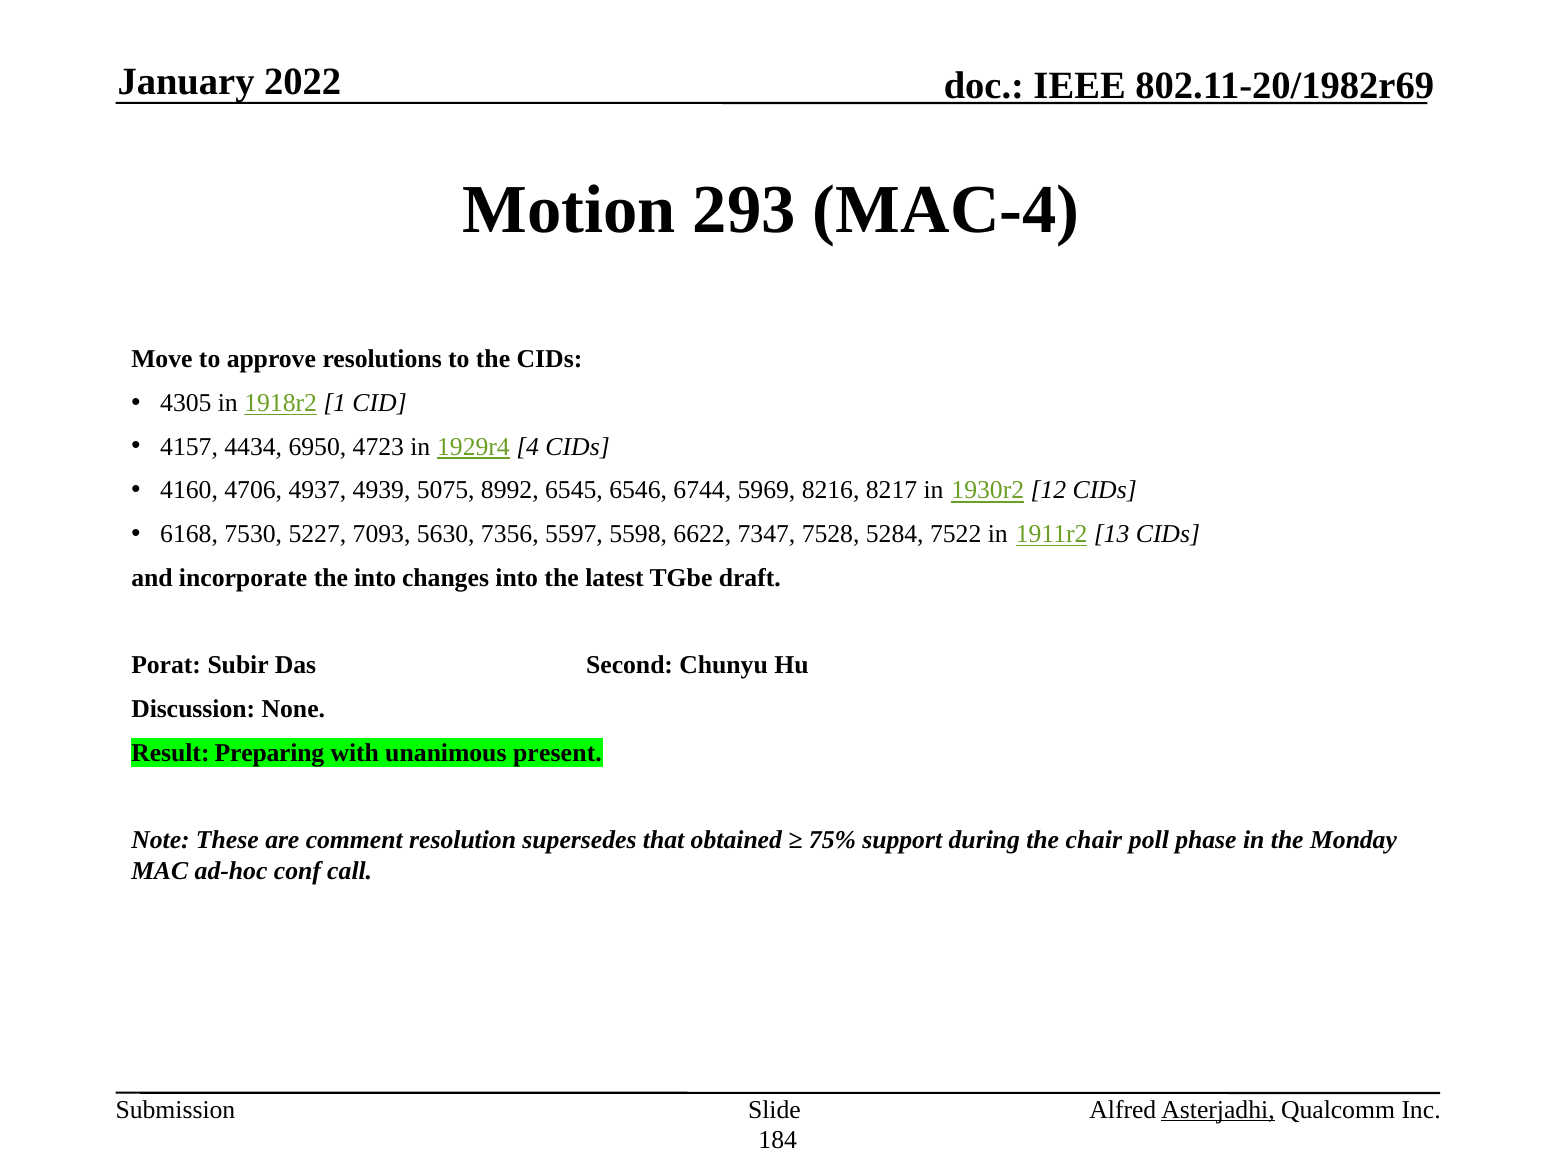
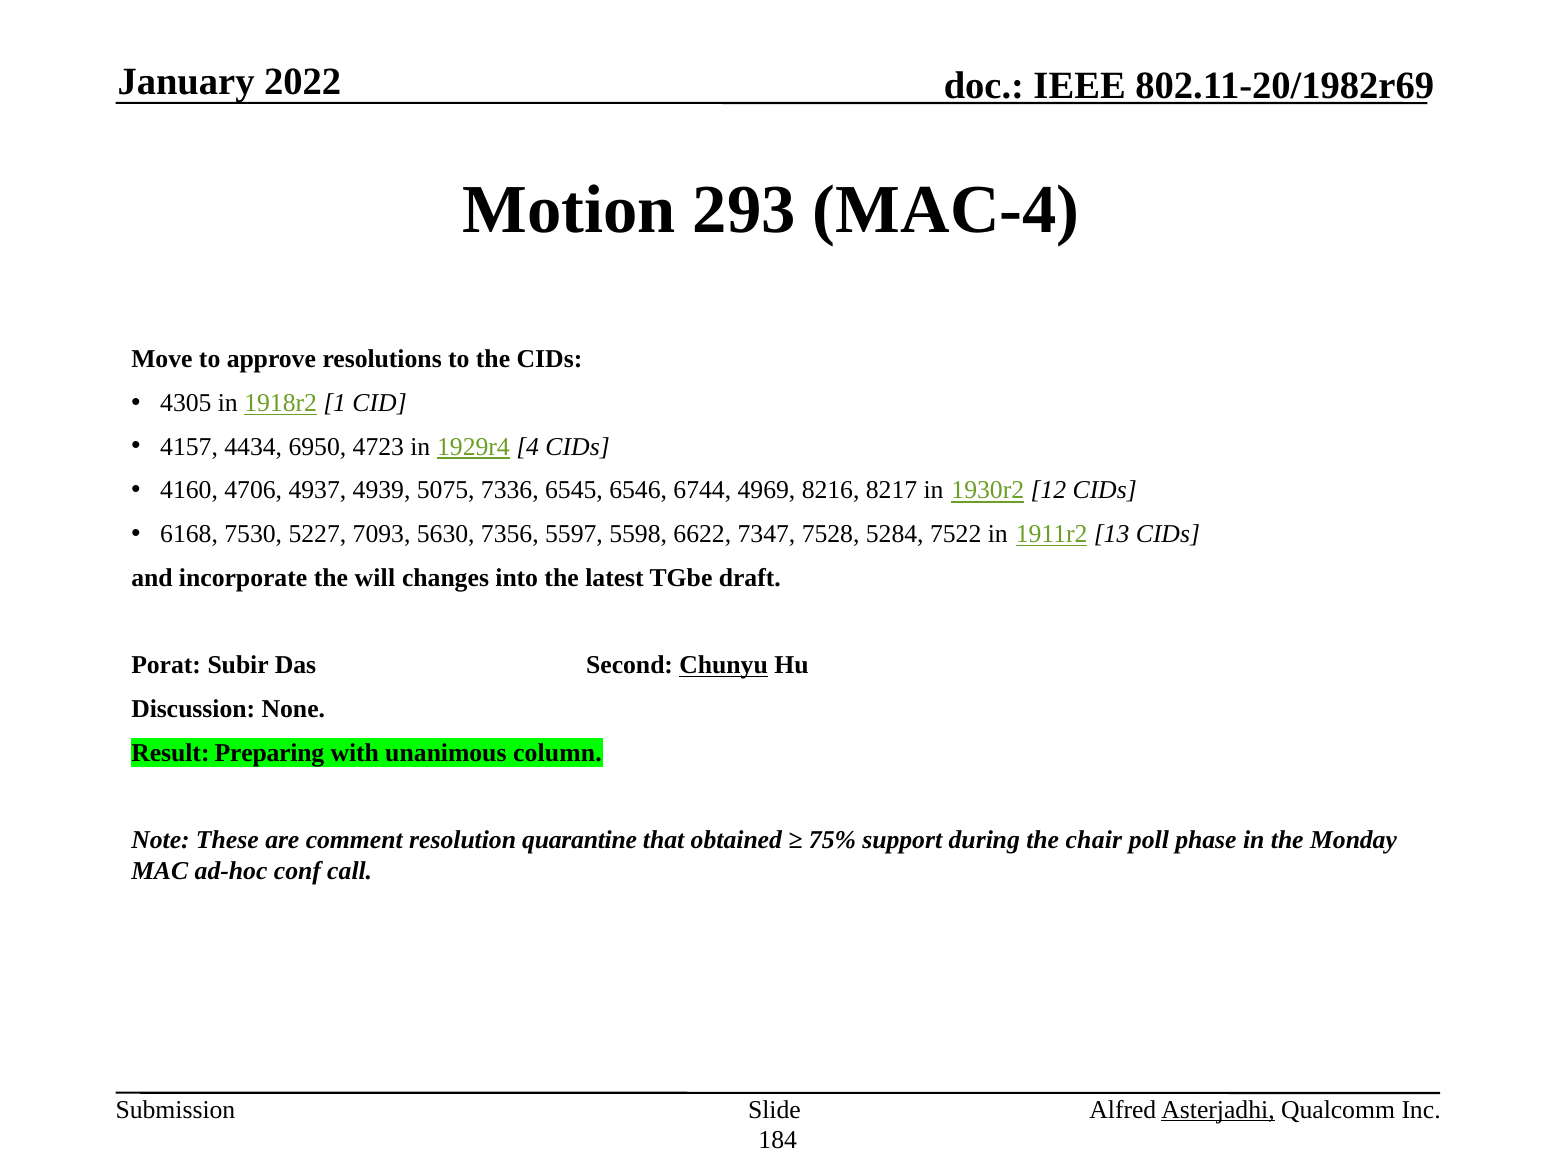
8992: 8992 -> 7336
5969: 5969 -> 4969
the into: into -> will
Chunyu underline: none -> present
present: present -> column
supersedes: supersedes -> quarantine
